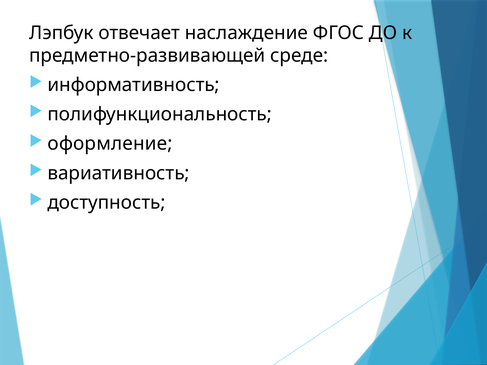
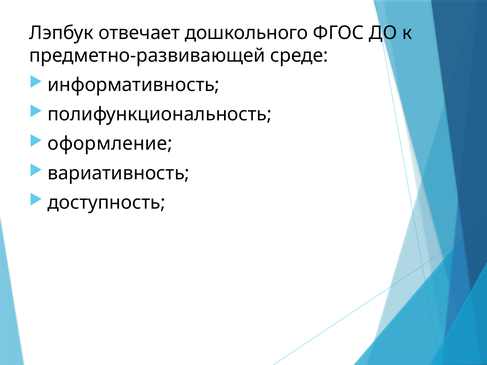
наслаждение: наслаждение -> дошкольного
